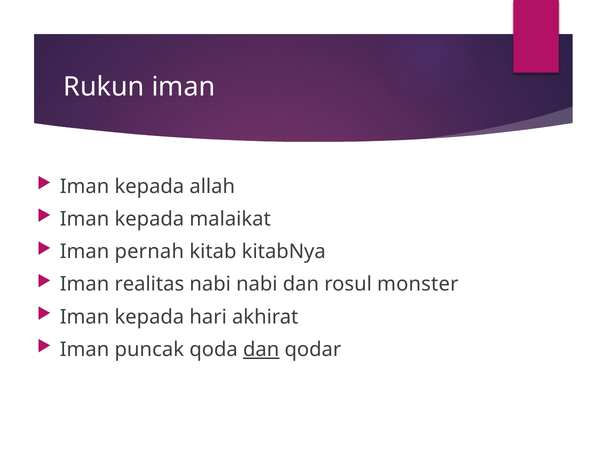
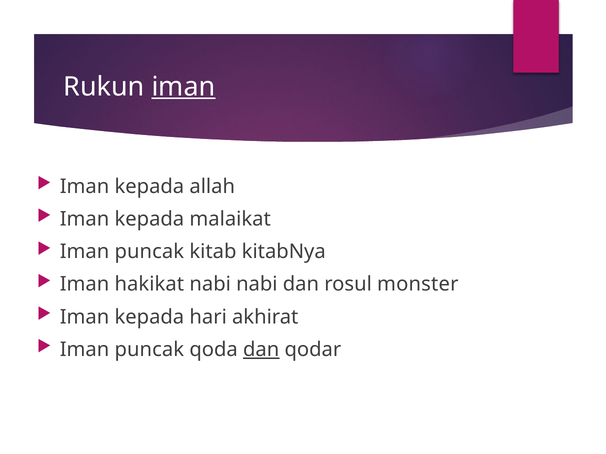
iman at (183, 87) underline: none -> present
pernah at (149, 252): pernah -> puncak
realitas: realitas -> hakikat
